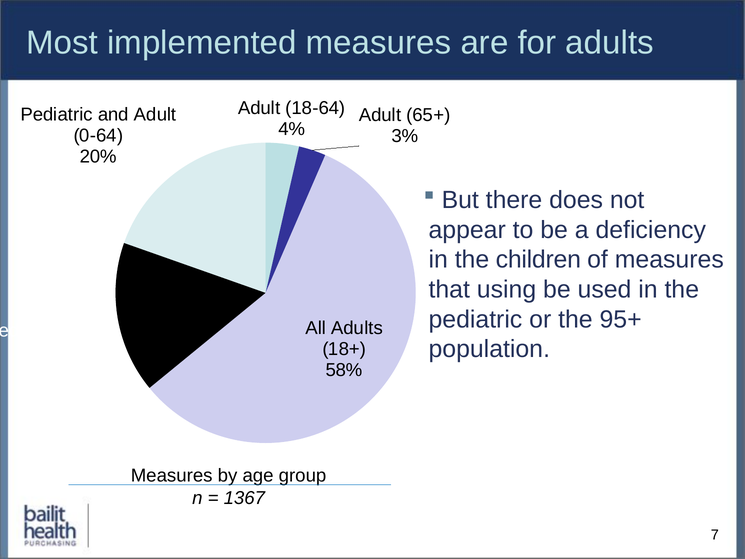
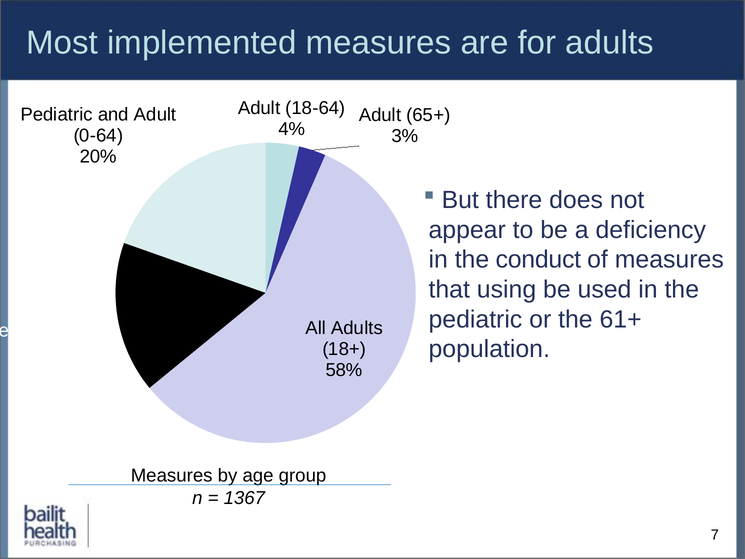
children: children -> conduct
95+: 95+ -> 61+
